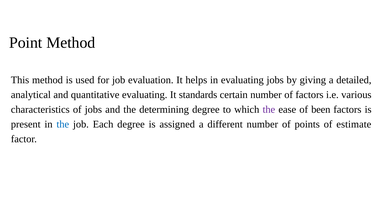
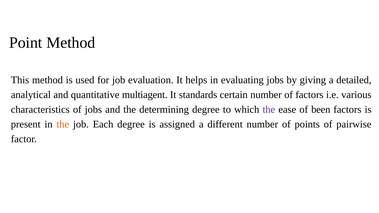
quantitative evaluating: evaluating -> multiagent
the at (63, 124) colour: blue -> orange
estimate: estimate -> pairwise
